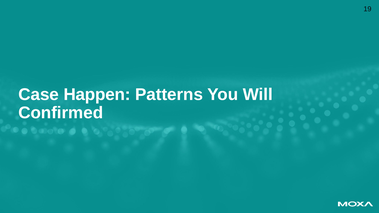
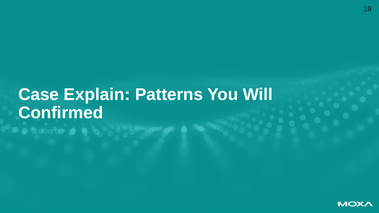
Happen: Happen -> Explain
